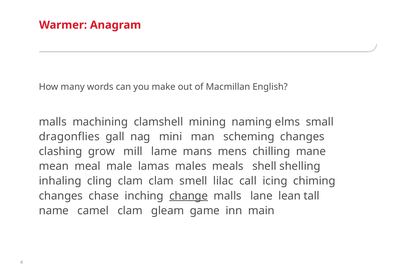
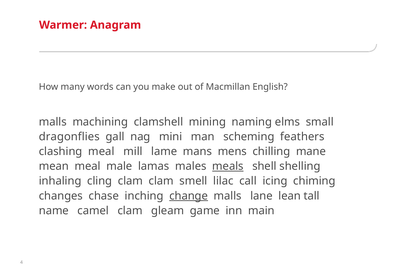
scheming changes: changes -> feathers
clashing grow: grow -> meal
meals underline: none -> present
